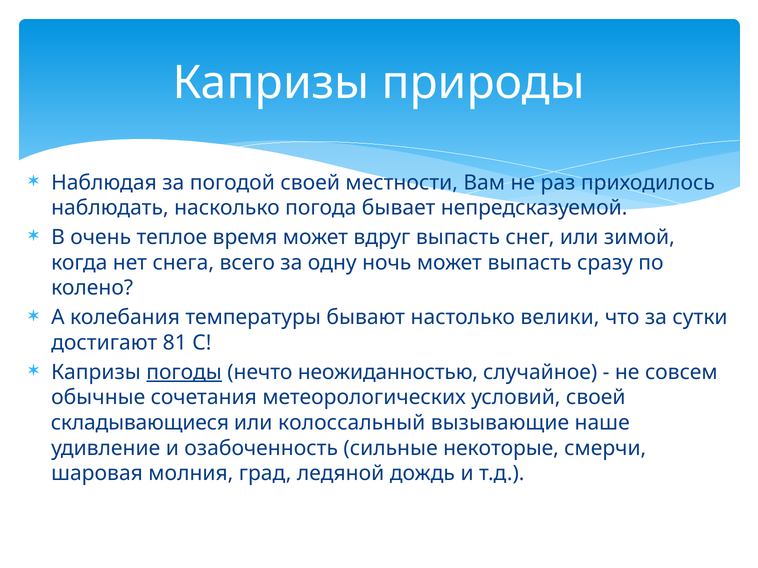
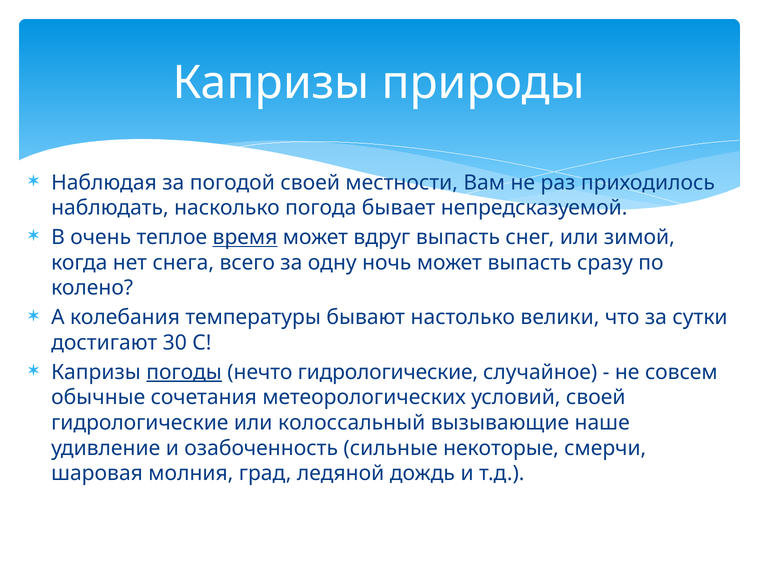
время underline: none -> present
81: 81 -> 30
нечто неожиданностью: неожиданностью -> гидрологические
складывающиеся at (140, 423): складывающиеся -> гидрологические
